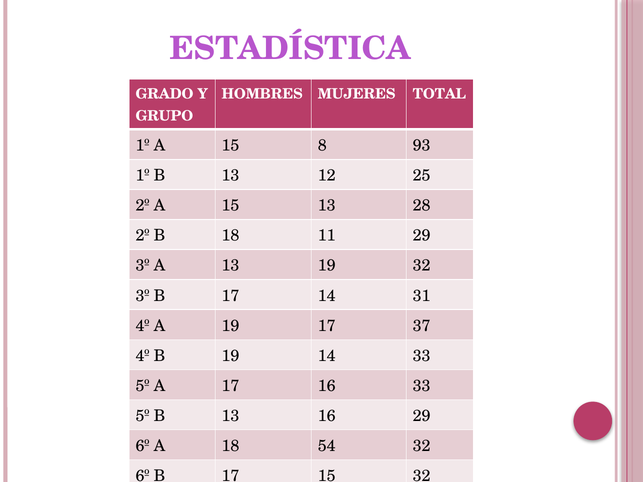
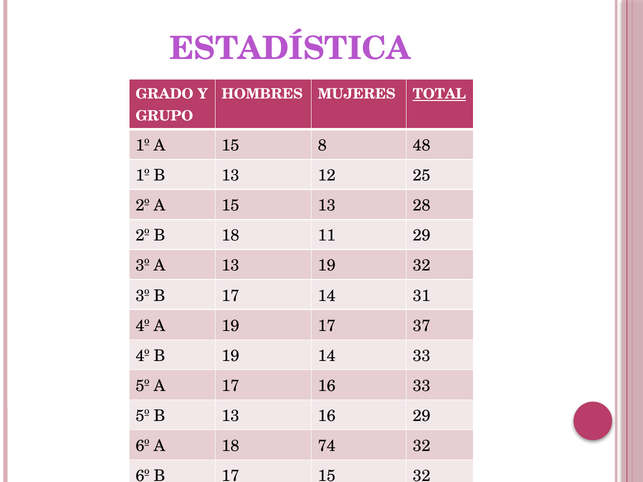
TOTAL at (439, 94) underline: none -> present
93: 93 -> 48
54: 54 -> 74
